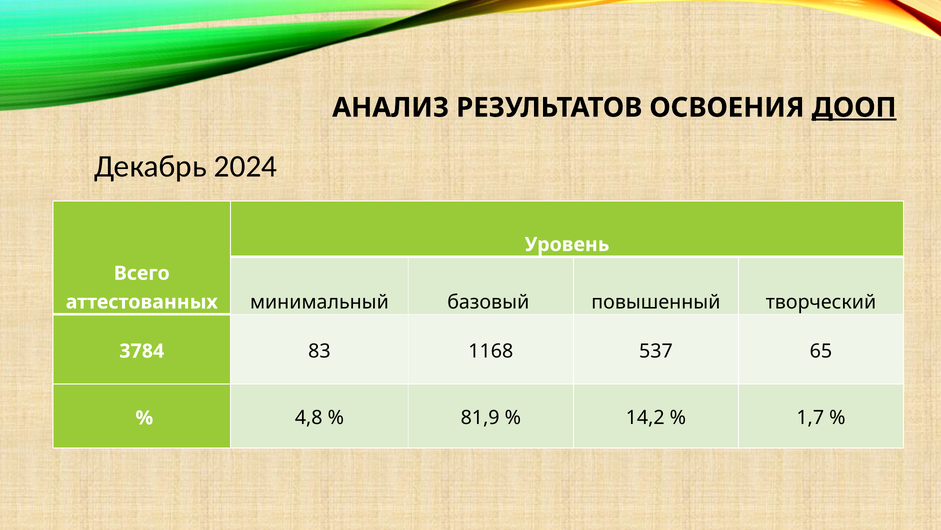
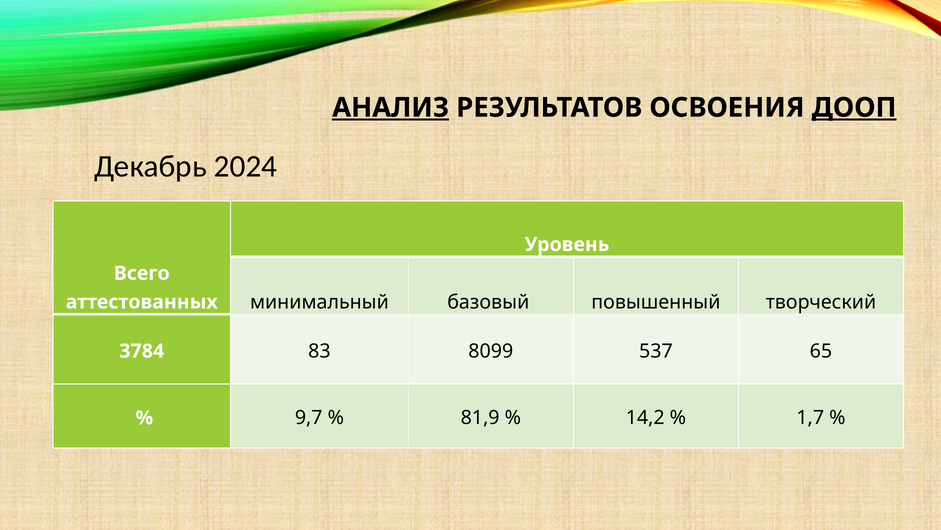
АНАЛИЗ underline: none -> present
1168: 1168 -> 8099
4,8: 4,8 -> 9,7
